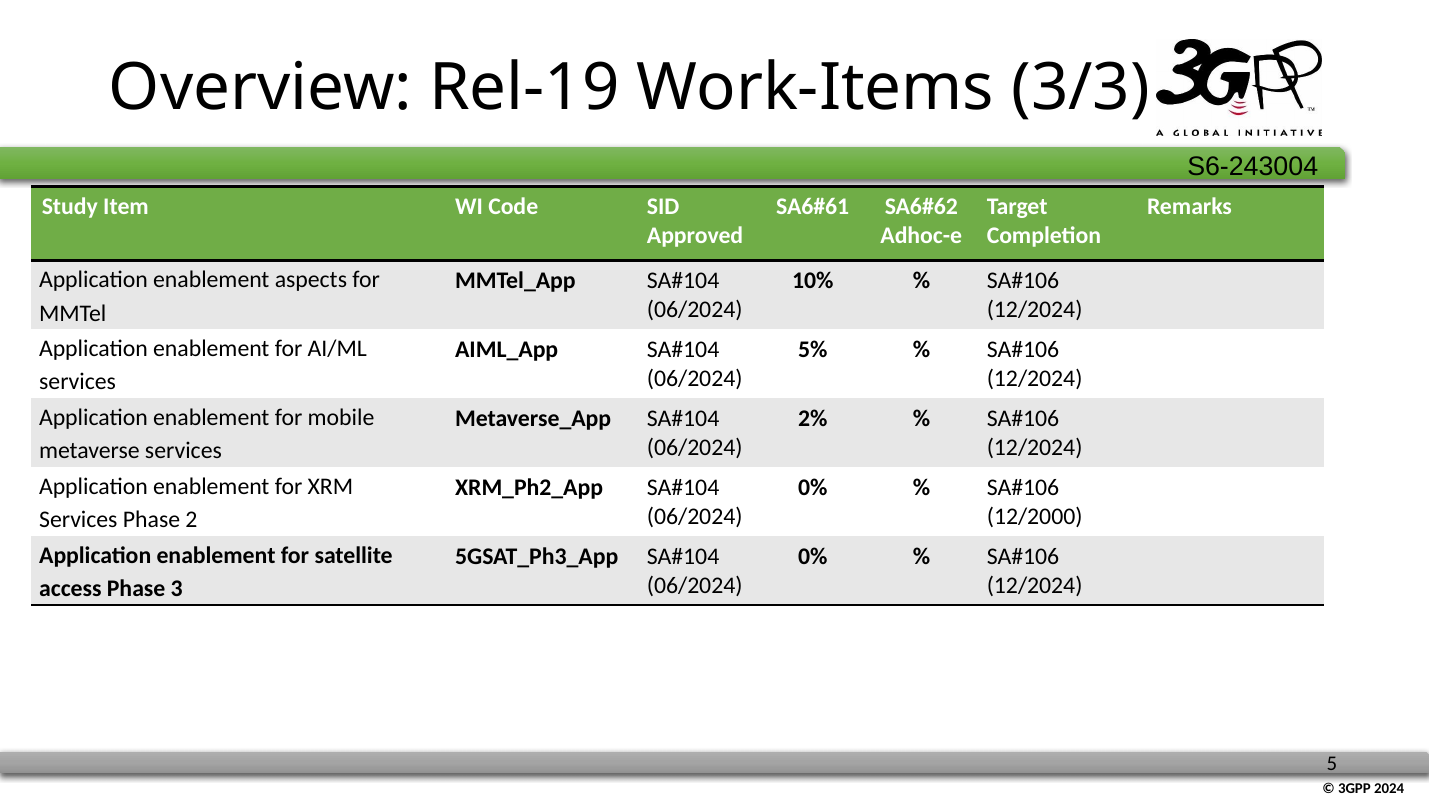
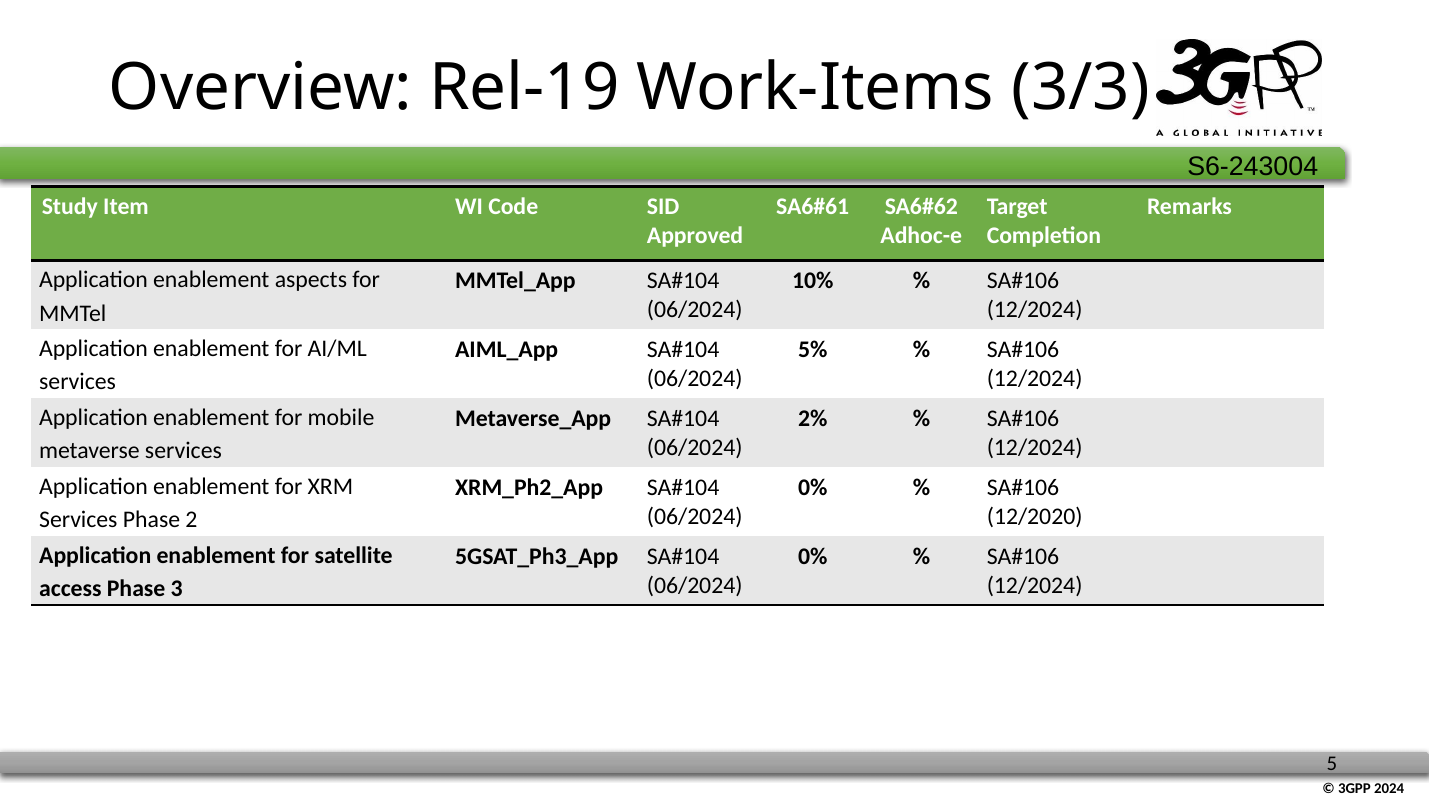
12/2000: 12/2000 -> 12/2020
